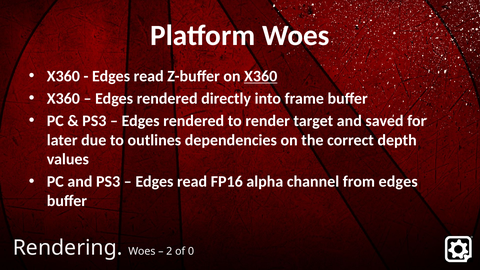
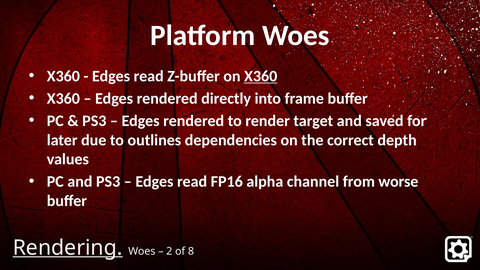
from edges: edges -> worse
Rendering underline: none -> present
0: 0 -> 8
